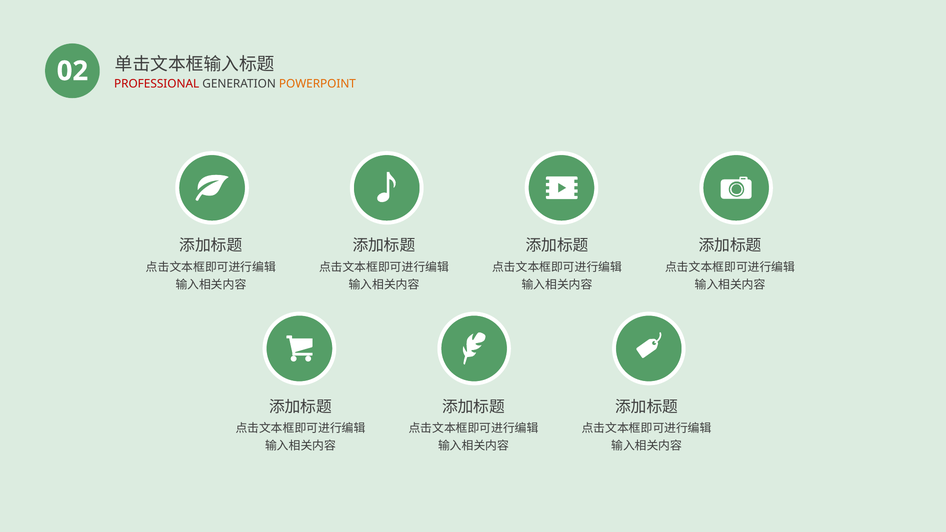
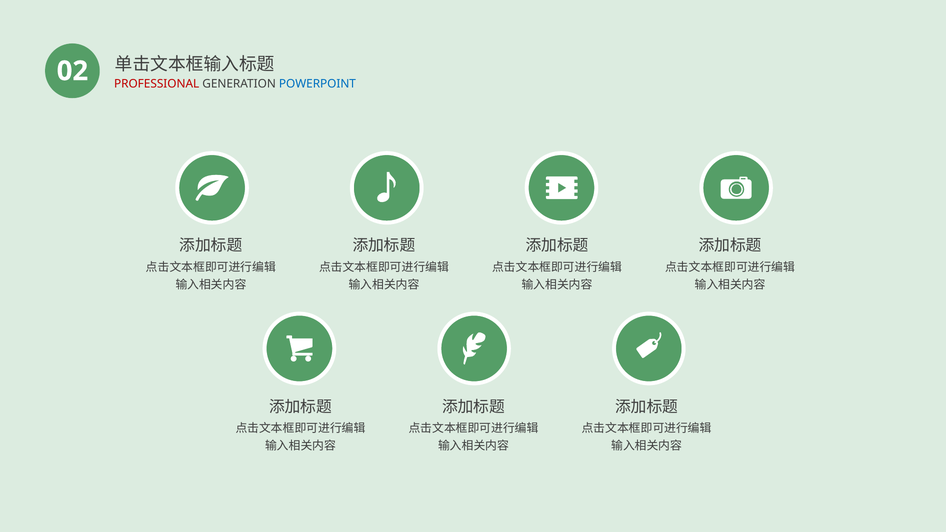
POWERPOINT colour: orange -> blue
